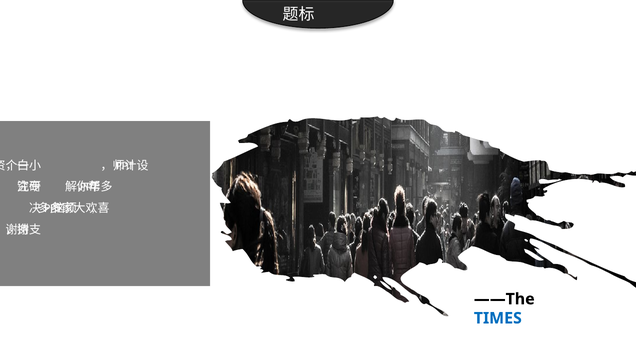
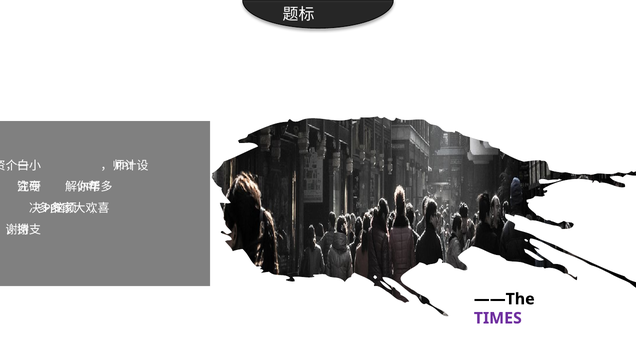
TIMES colour: blue -> purple
